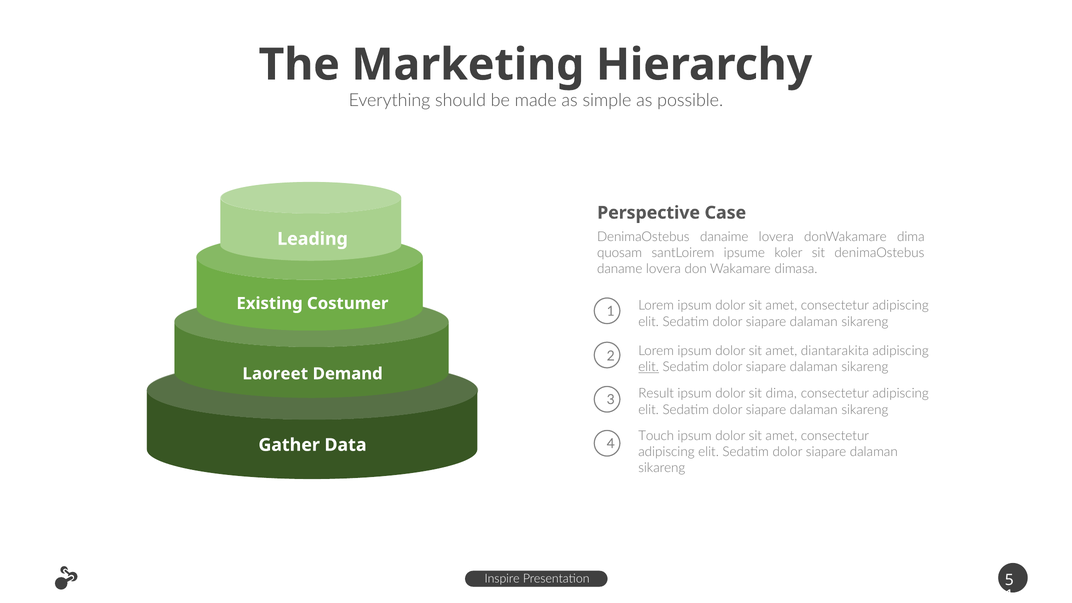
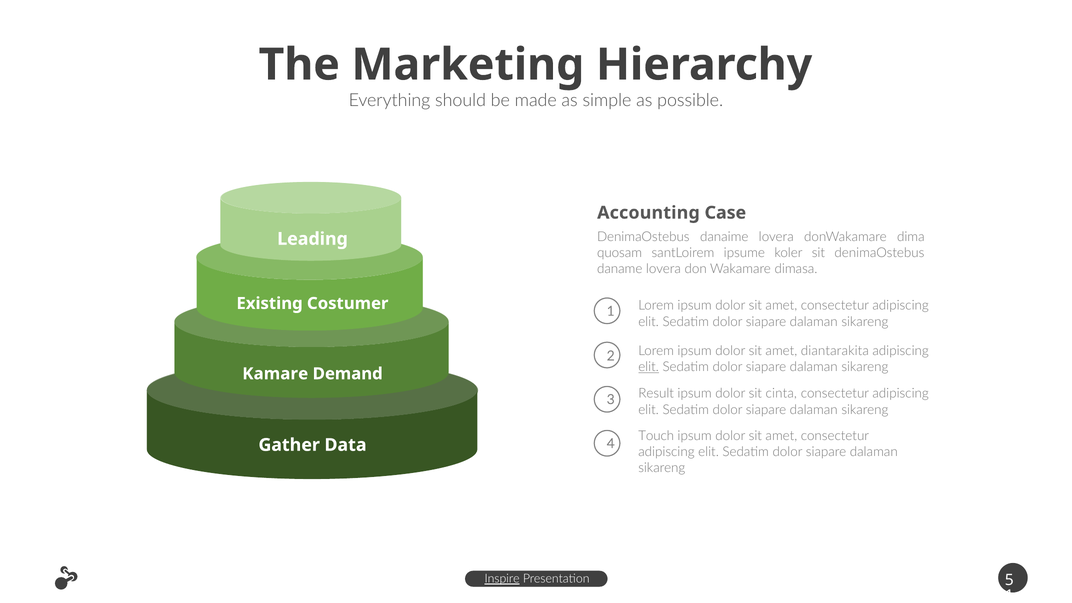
Perspective: Perspective -> Accounting
Laoreet: Laoreet -> Kamare
sit dima: dima -> cinta
Inspire underline: none -> present
